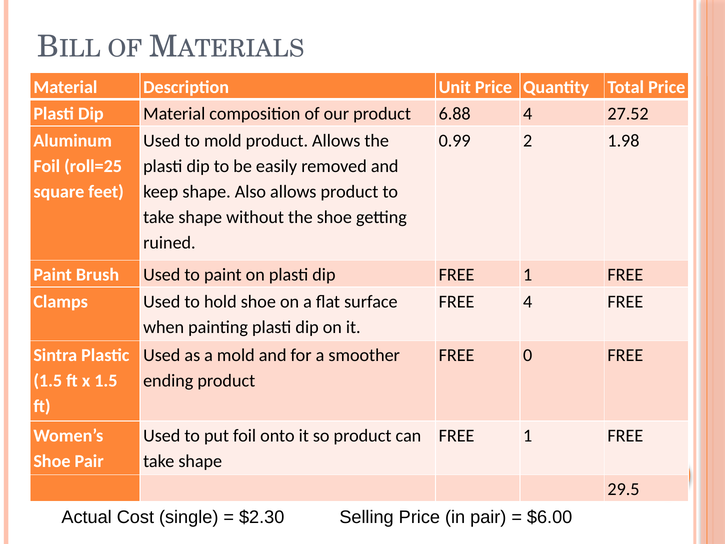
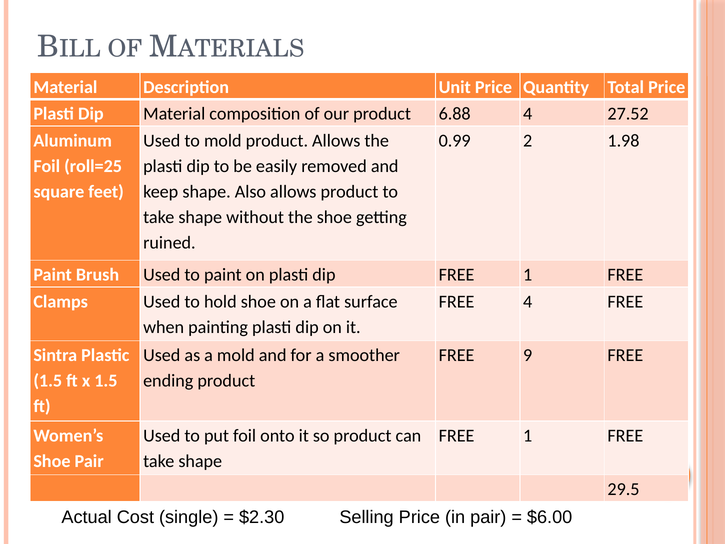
0: 0 -> 9
